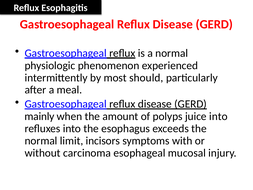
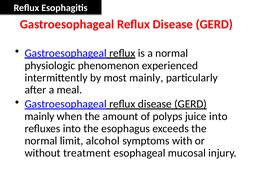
most should: should -> mainly
incisors: incisors -> alcohol
carcinoma: carcinoma -> treatment
